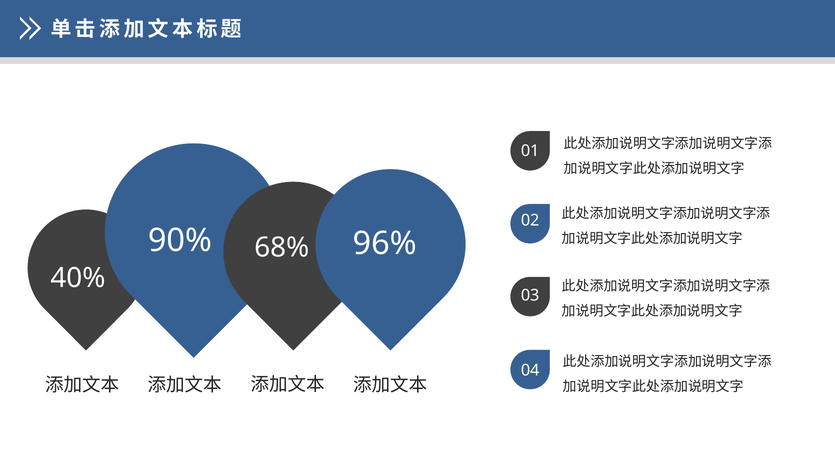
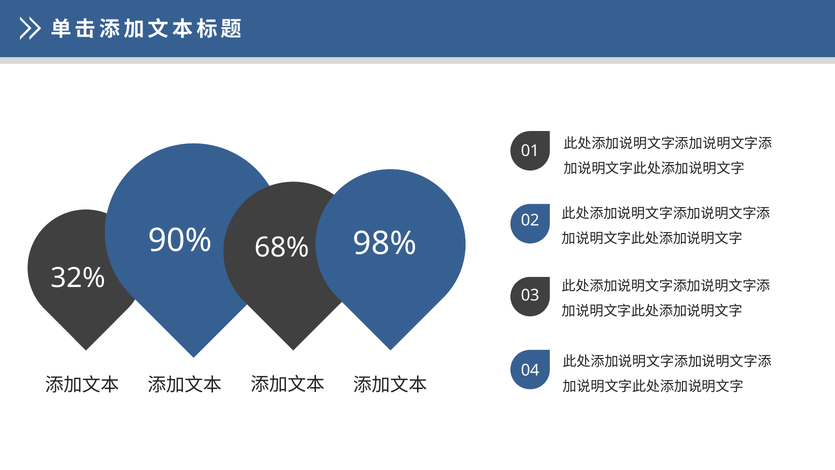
96%: 96% -> 98%
40%: 40% -> 32%
